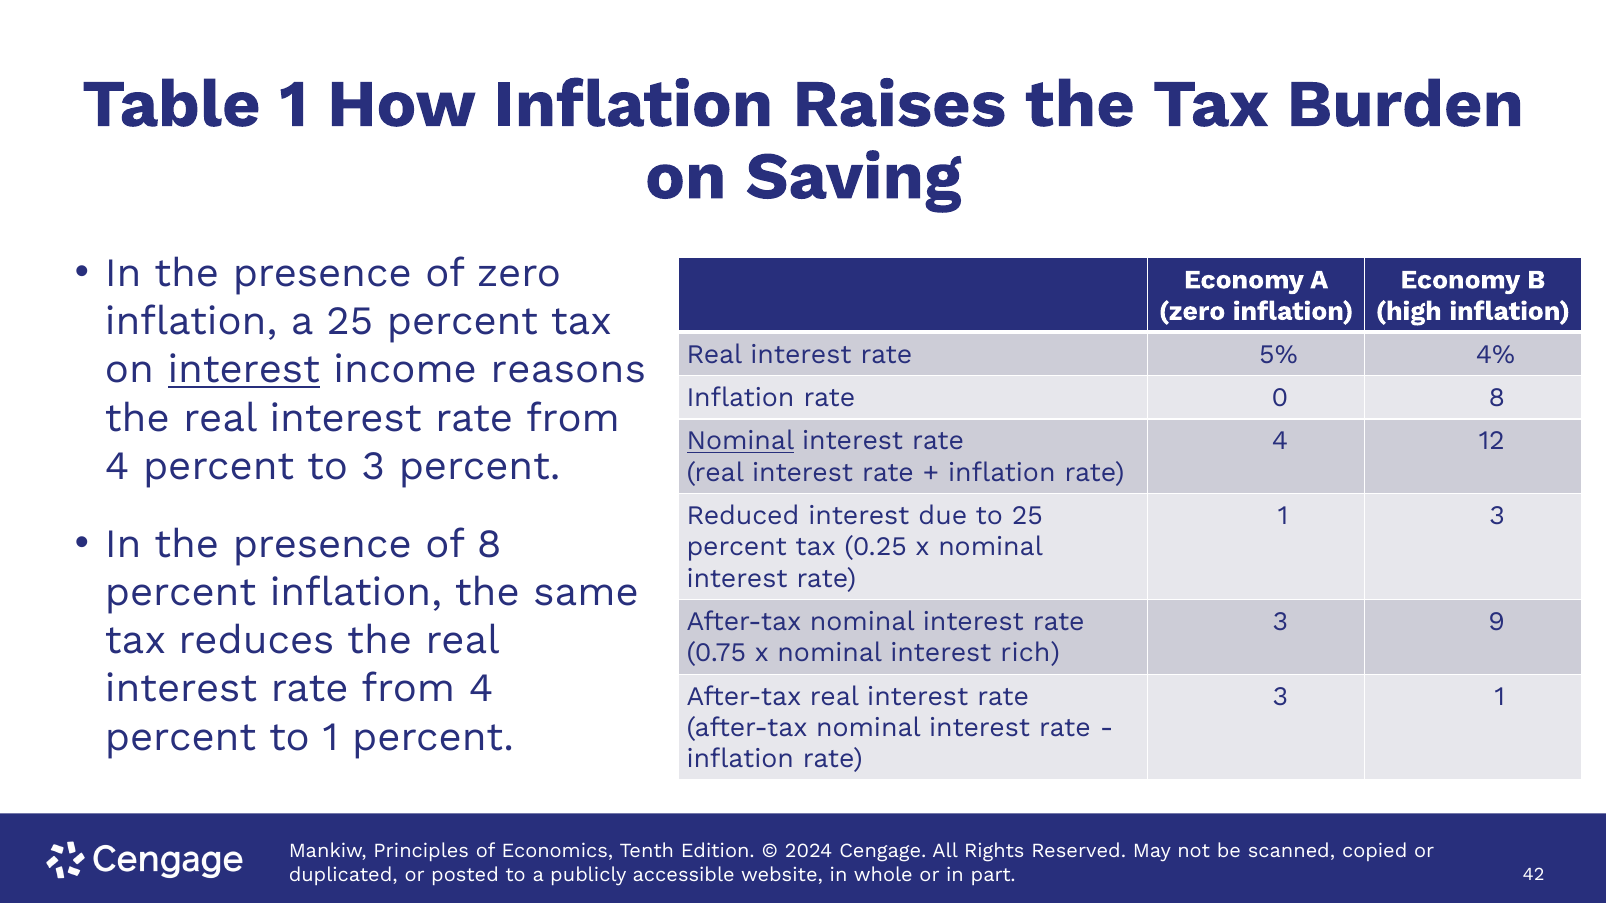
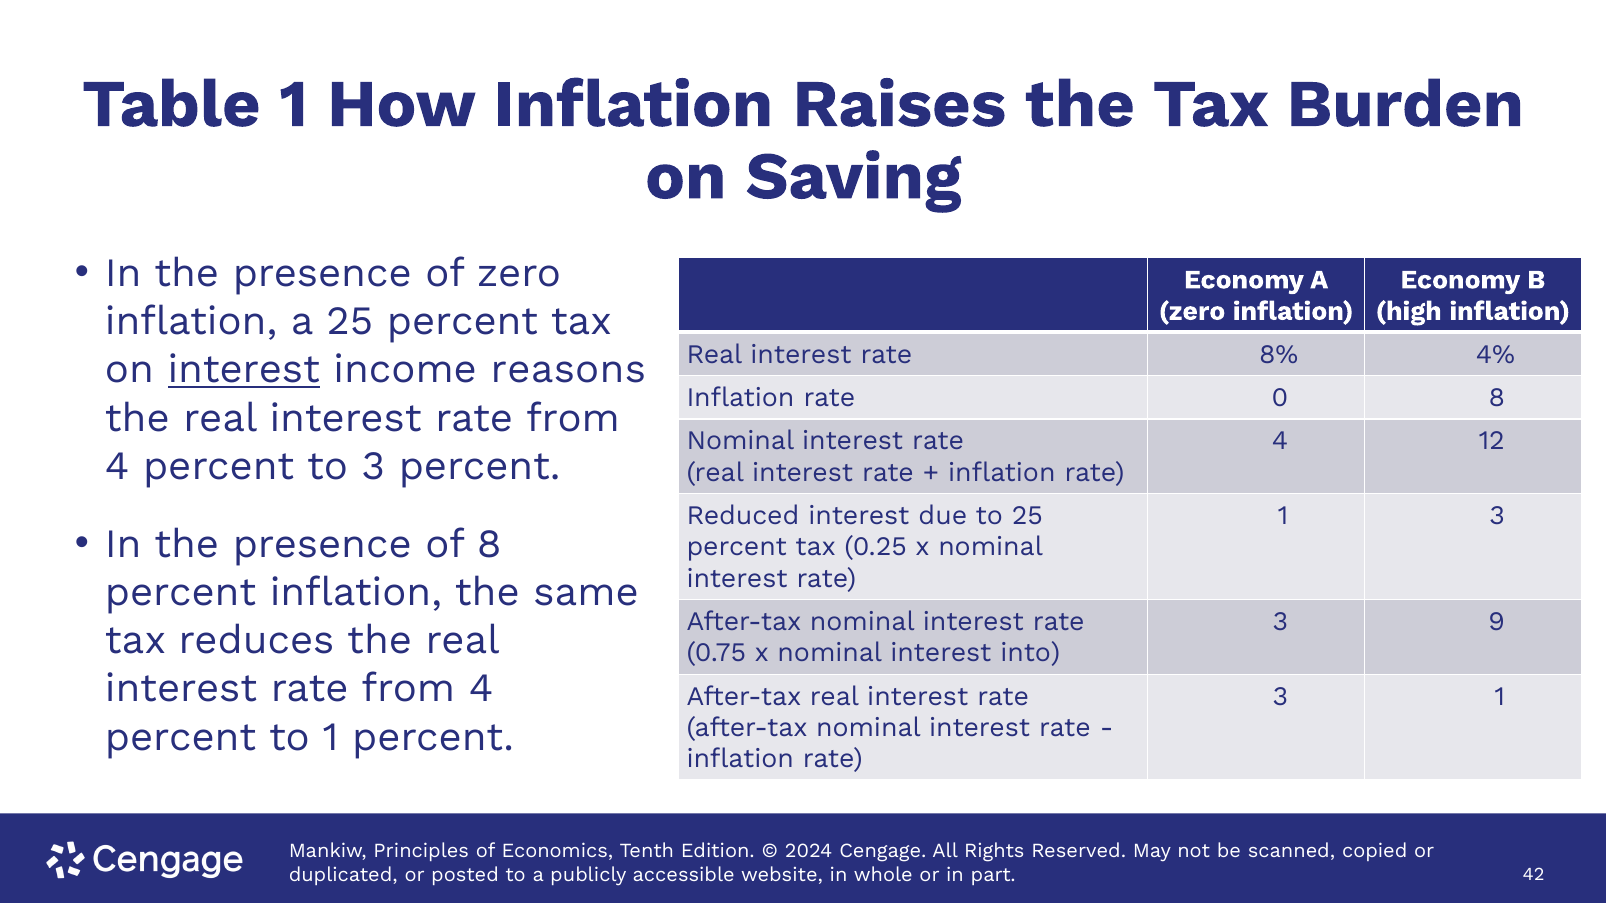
5%: 5% -> 8%
Nominal at (740, 441) underline: present -> none
rich: rich -> into
